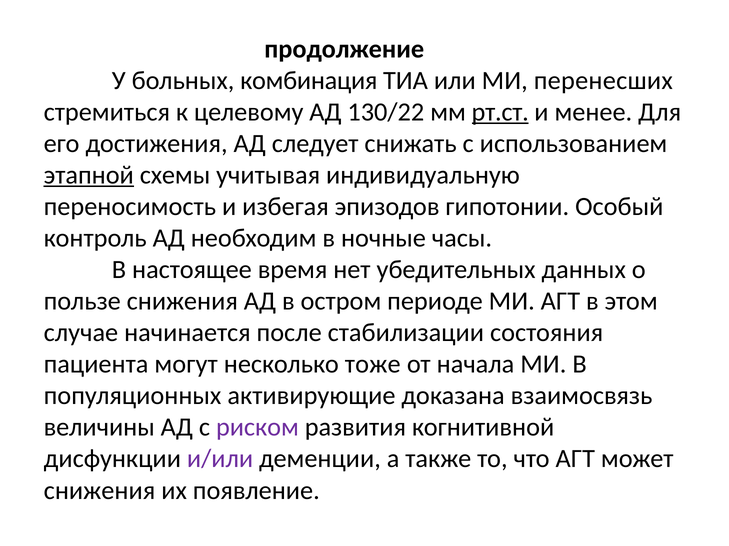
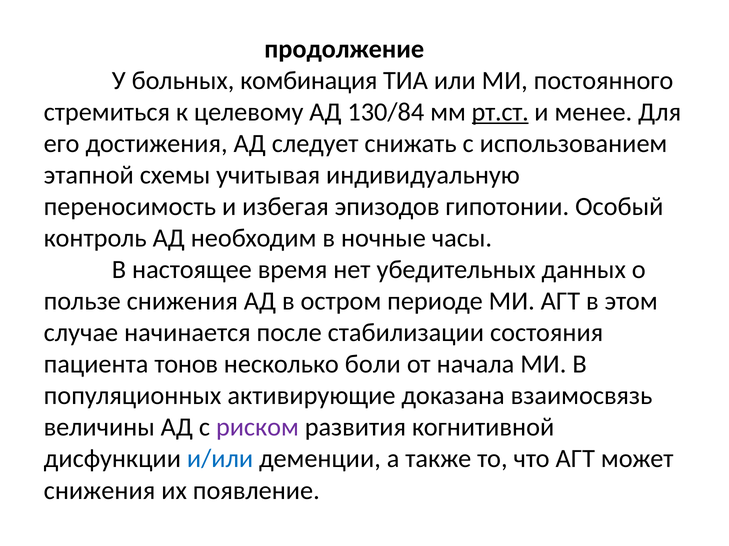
перенесших: перенесших -> постоянного
130/22: 130/22 -> 130/84
этапной underline: present -> none
могут: могут -> тонов
тоже: тоже -> боли
и/или colour: purple -> blue
